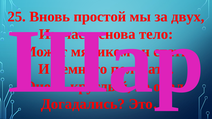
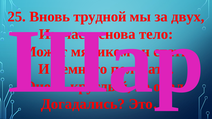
простой: простой -> трудной
